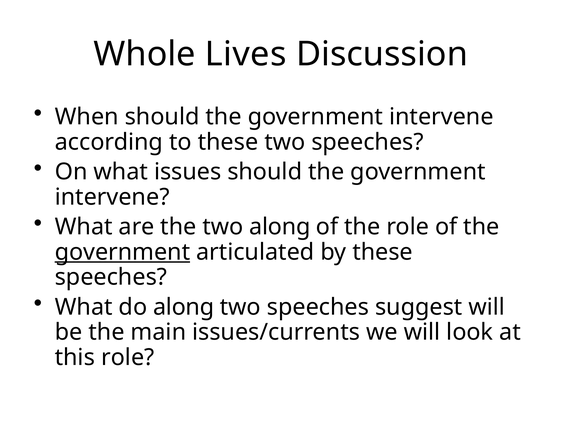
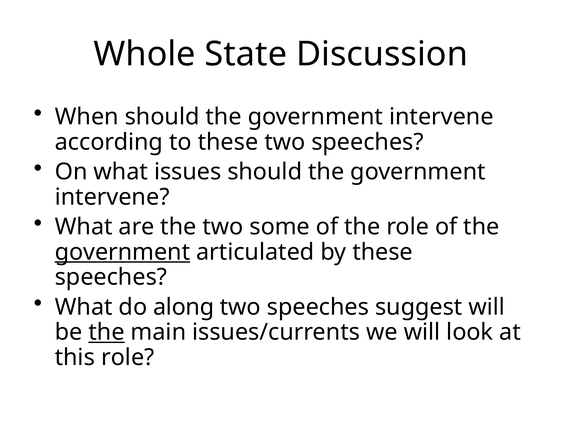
Lives: Lives -> State
two along: along -> some
the at (106, 333) underline: none -> present
